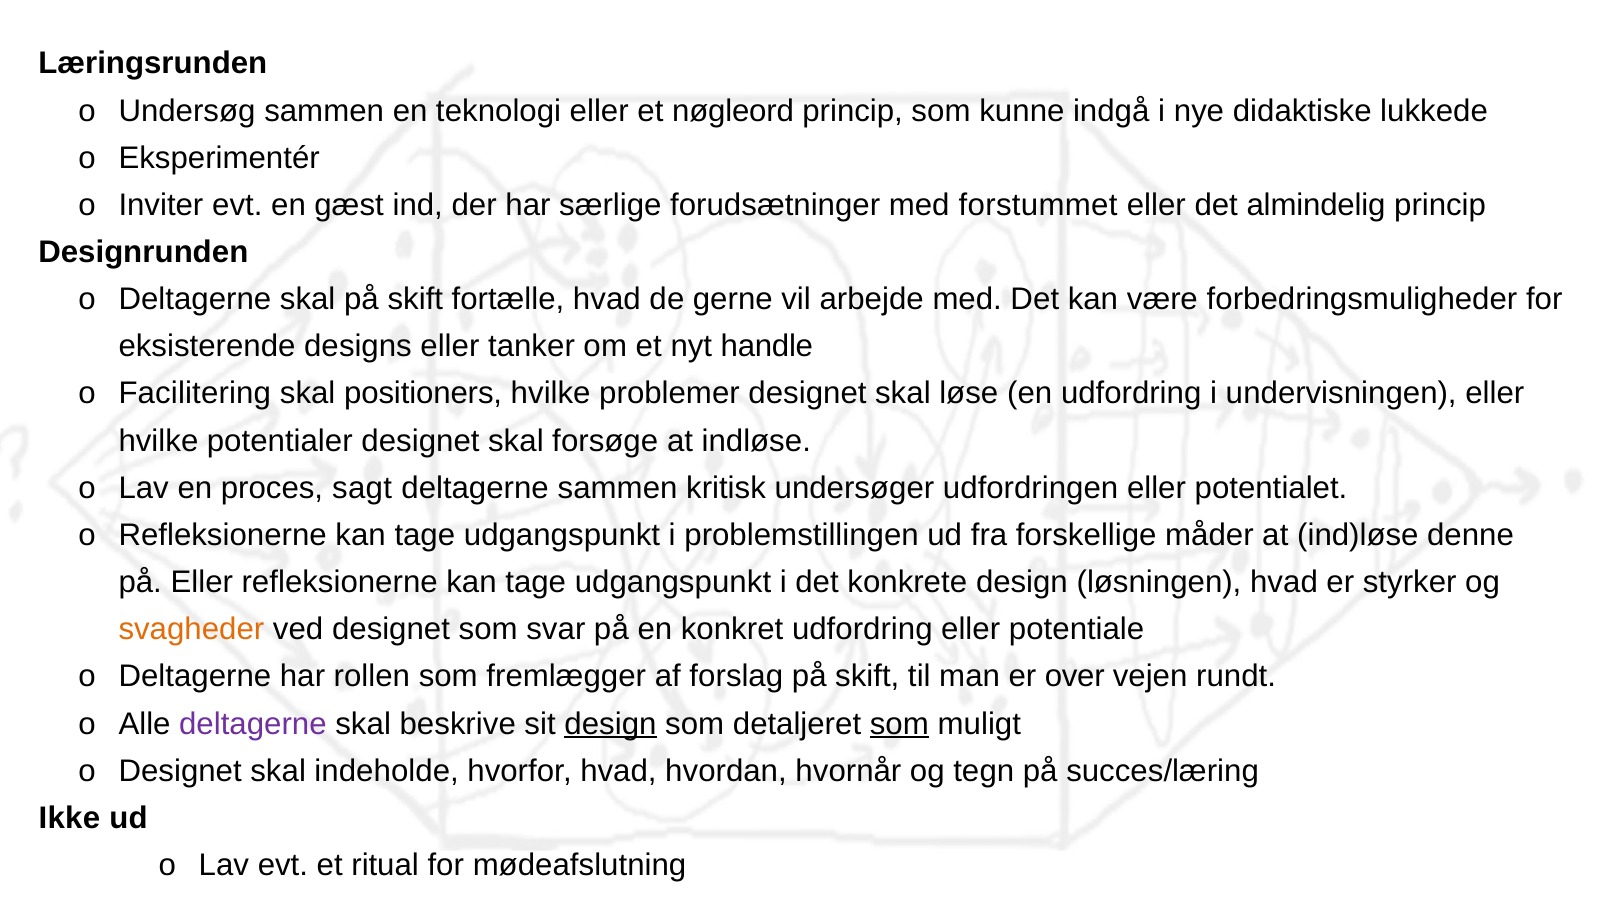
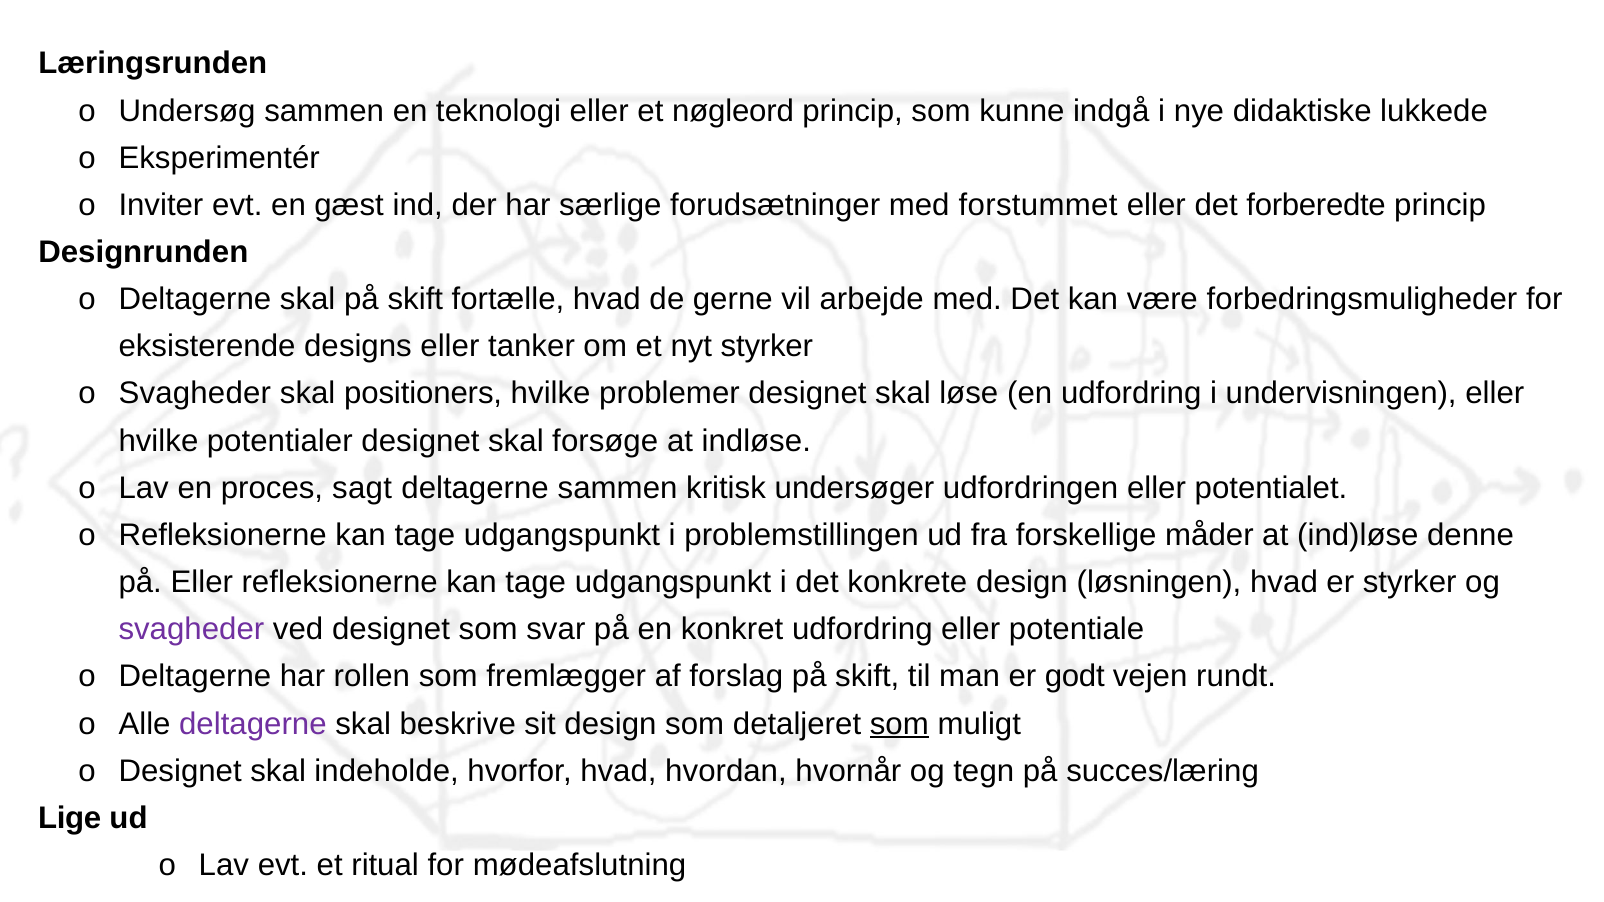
almindelig: almindelig -> forberedte
nyt handle: handle -> styrker
o Facilitering: Facilitering -> Svagheder
svagheder at (191, 630) colour: orange -> purple
over: over -> godt
design at (611, 724) underline: present -> none
Ikke: Ikke -> Lige
